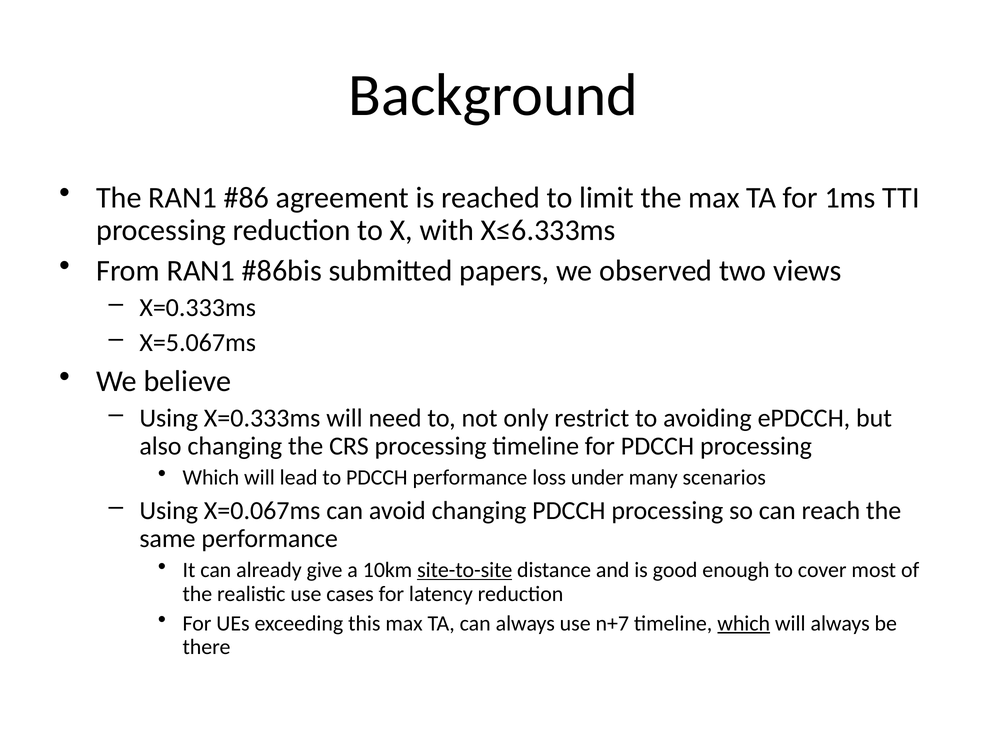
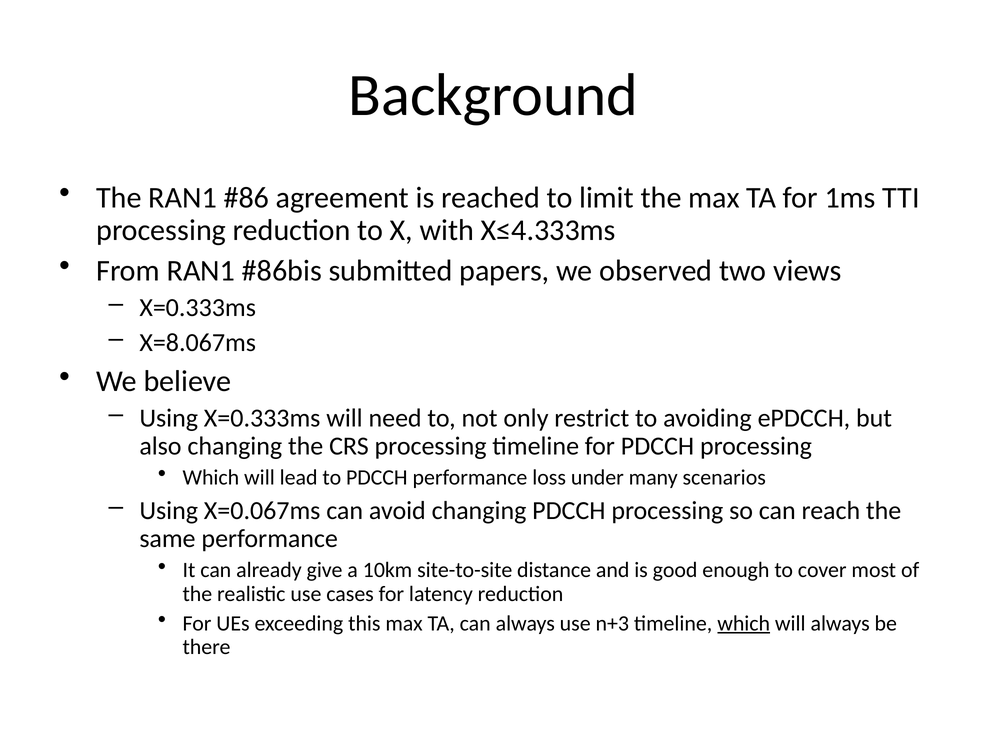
X≤6.333ms: X≤6.333ms -> X≤4.333ms
X=5.067ms: X=5.067ms -> X=8.067ms
site-to-site underline: present -> none
n+7: n+7 -> n+3
